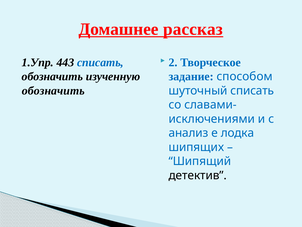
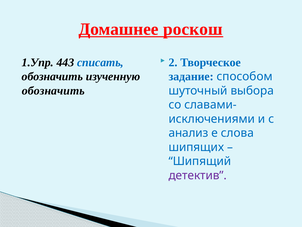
рассказ: рассказ -> роскош
шуточный списать: списать -> выбора
лодка: лодка -> слова
детектив colour: black -> purple
